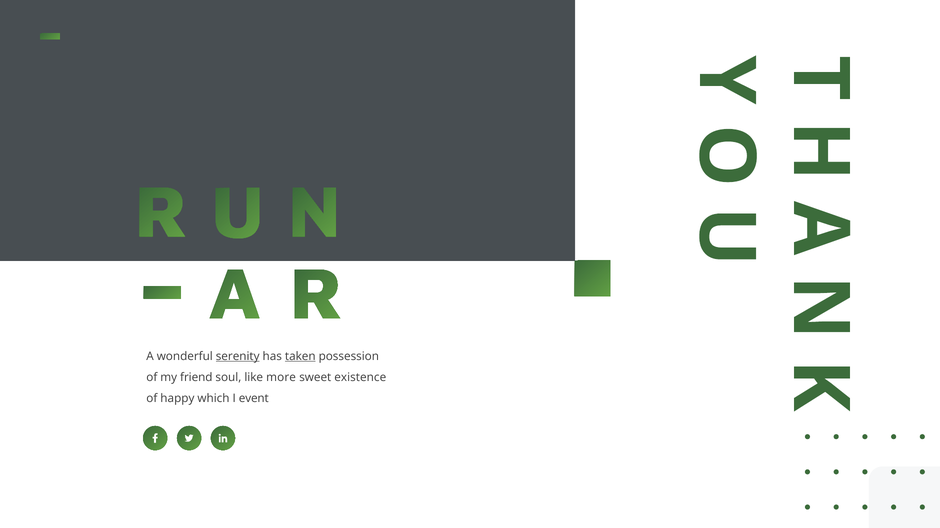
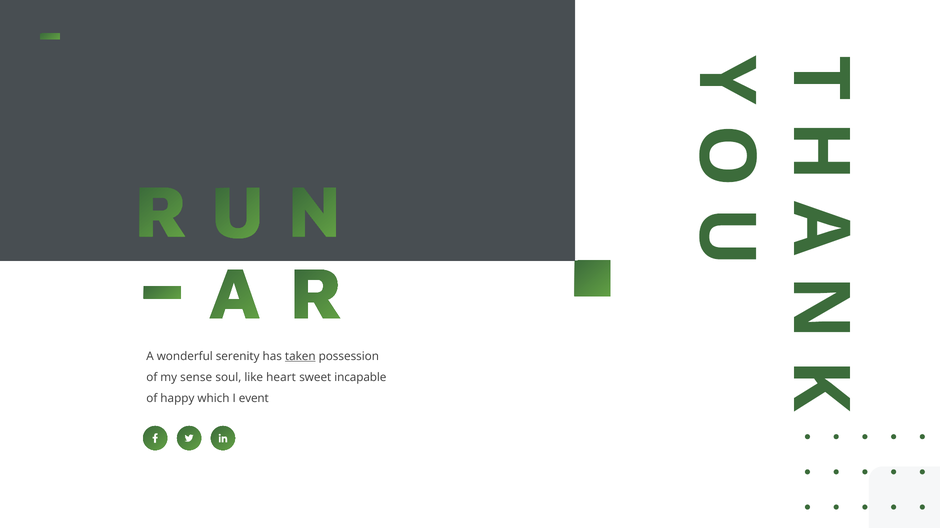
serenity underline: present -> none
friend: friend -> sense
more: more -> heart
existence: existence -> incapable
